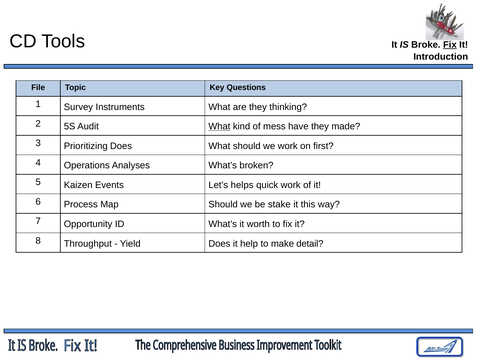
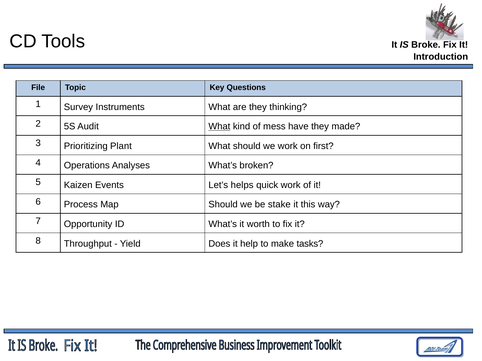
Fix at (450, 45) underline: present -> none
Prioritizing Does: Does -> Plant
detail: detail -> tasks
